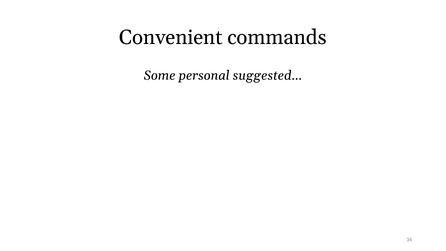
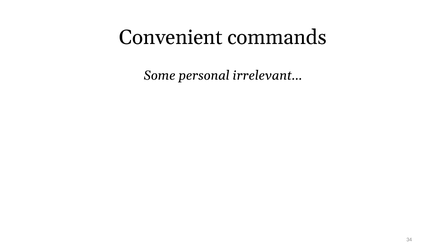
suggested…: suggested… -> irrelevant…
